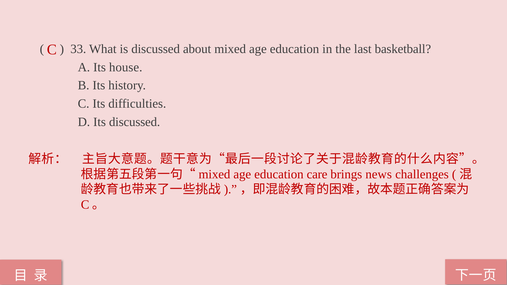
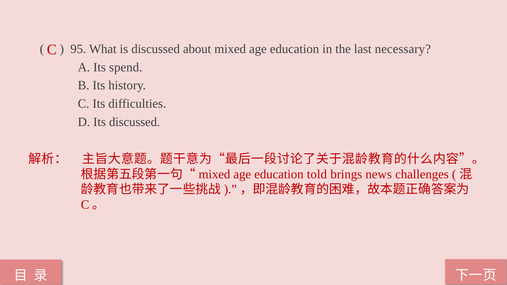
33: 33 -> 95
basketball: basketball -> necessary
house: house -> spend
care: care -> told
